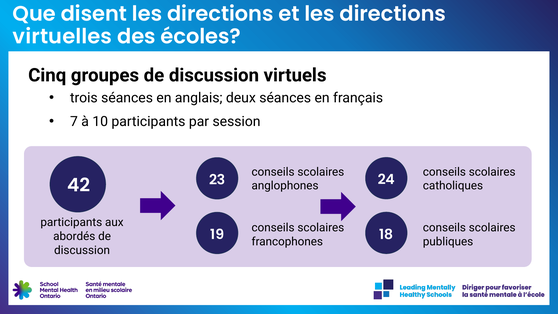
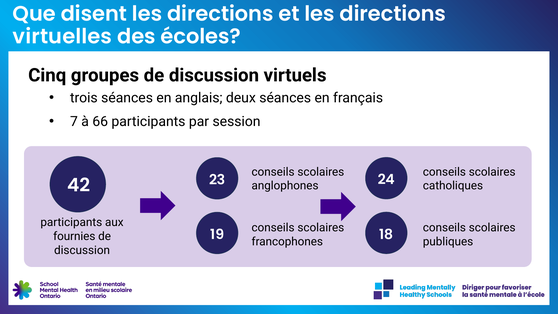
10: 10 -> 66
abordés: abordés -> fournies
